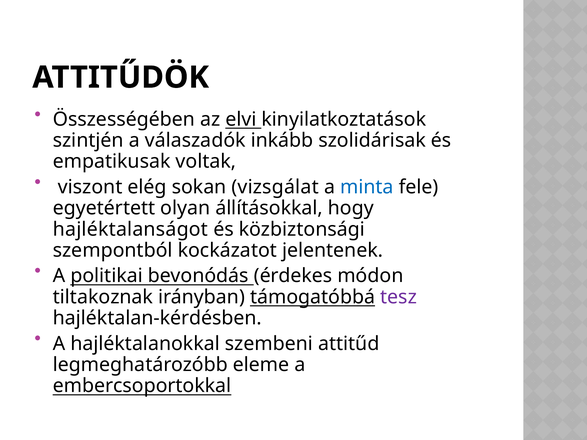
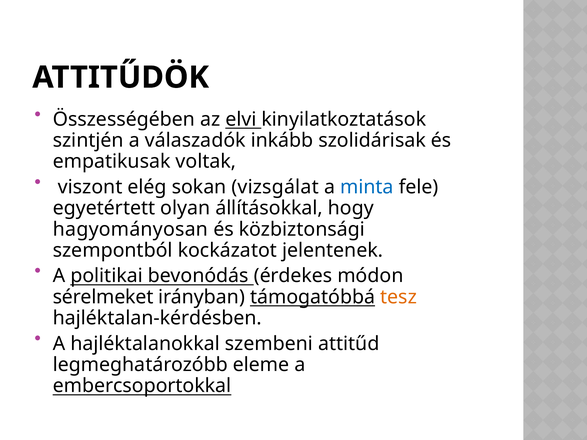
hajléktalanságot: hajléktalanságot -> hagyományosan
tiltakoznak: tiltakoznak -> sérelmeket
tesz colour: purple -> orange
